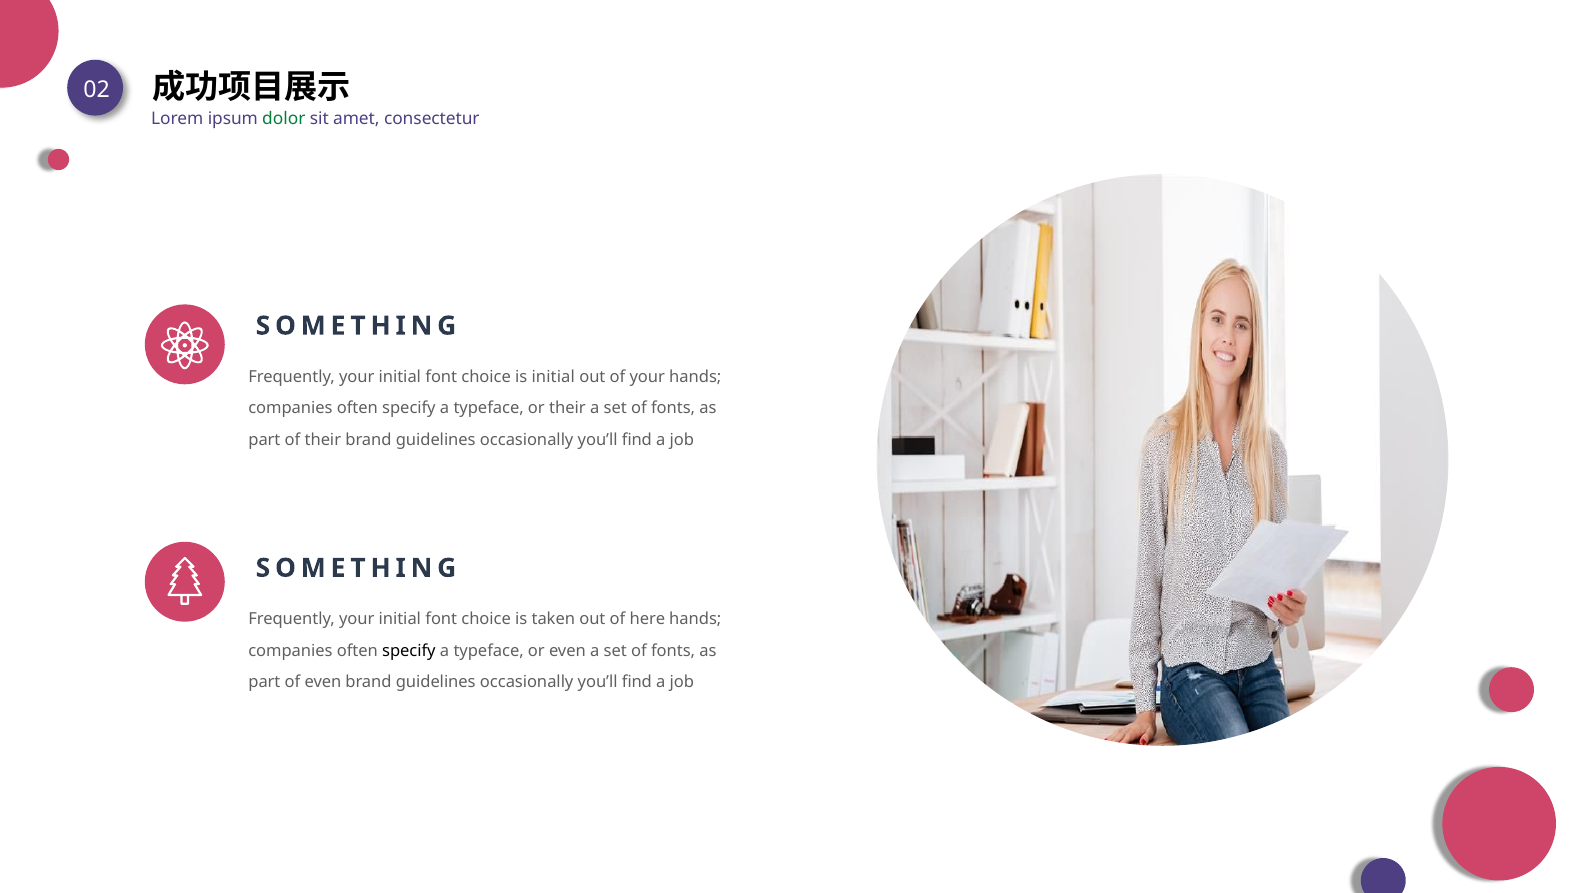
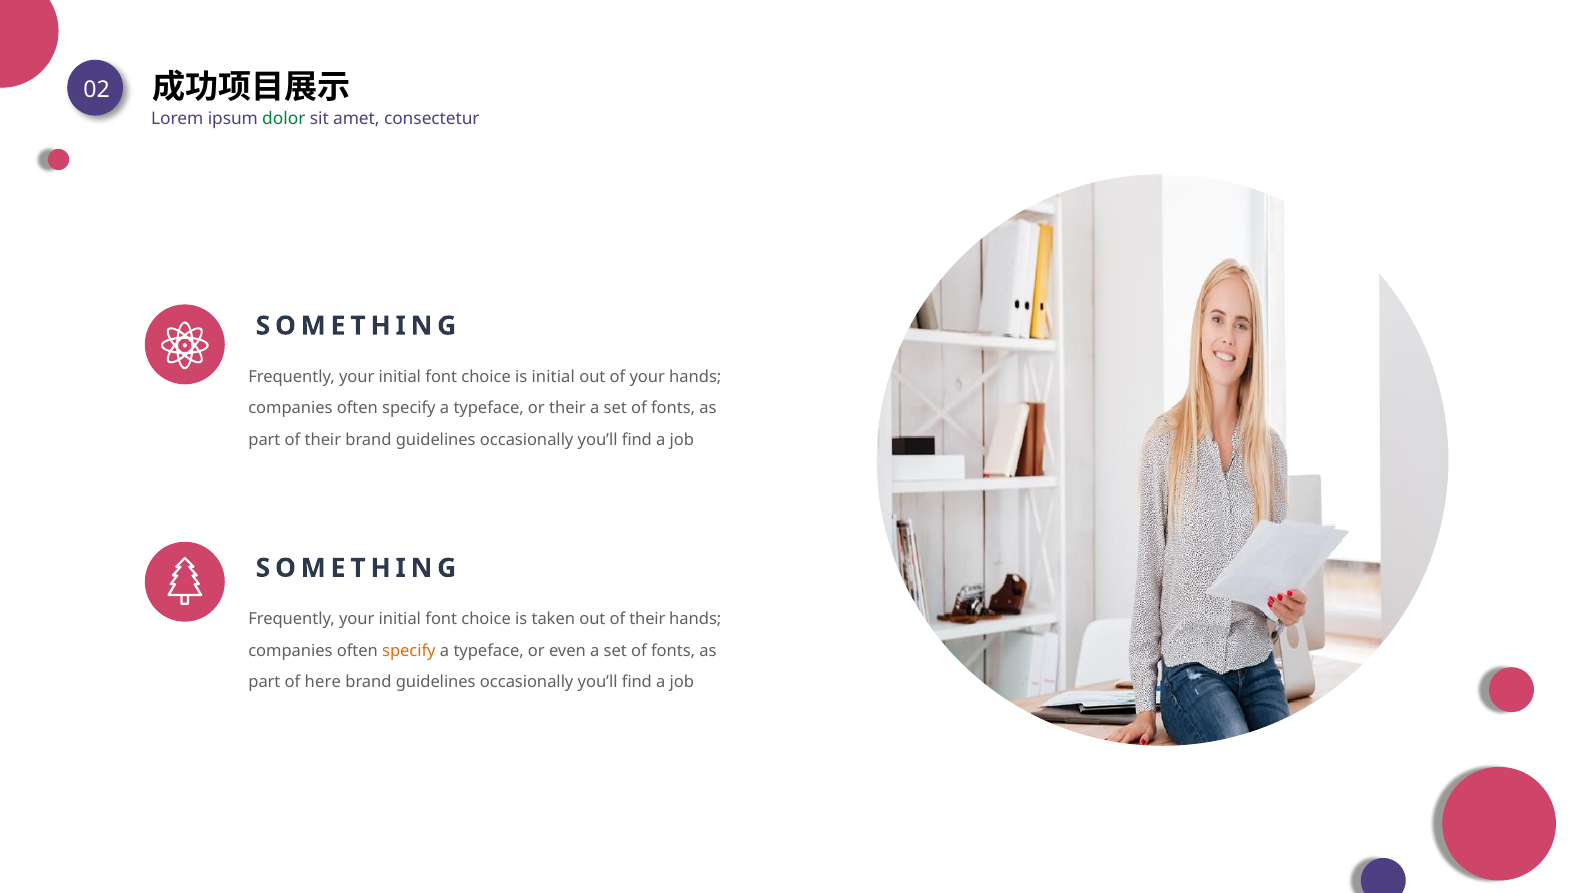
out of here: here -> their
specify at (409, 651) colour: black -> orange
of even: even -> here
